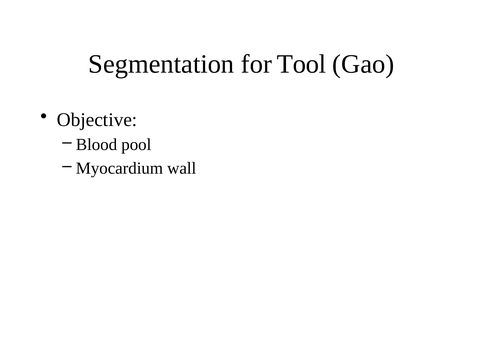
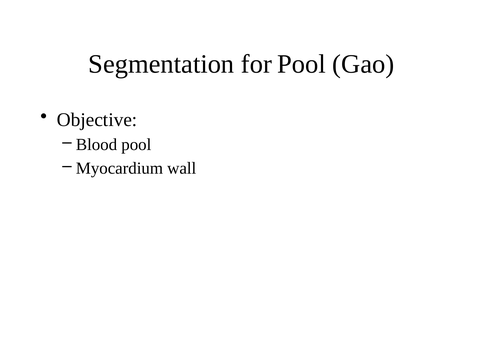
for Tool: Tool -> Pool
